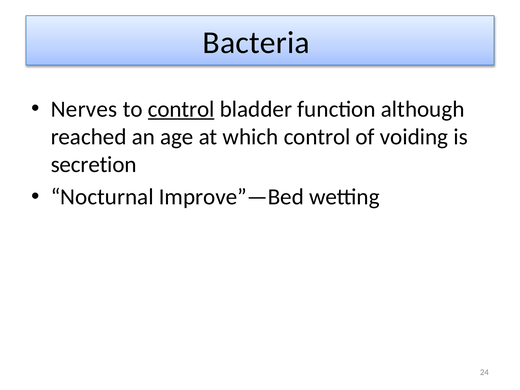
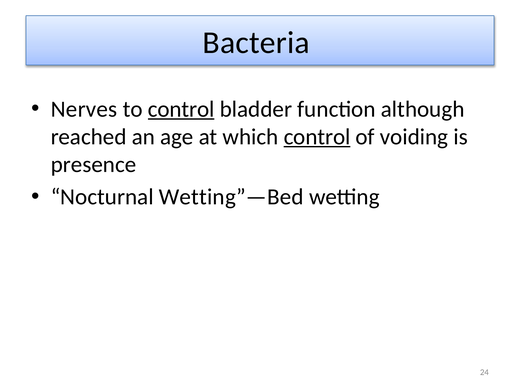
control at (317, 137) underline: none -> present
secretion: secretion -> presence
Improve”—Bed: Improve”—Bed -> Wetting”—Bed
